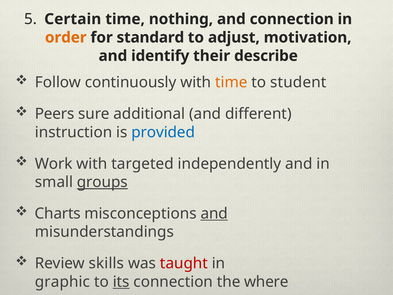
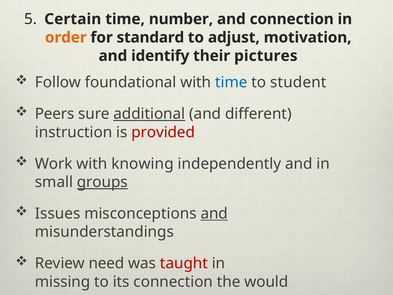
nothing: nothing -> number
describe: describe -> pictures
continuously: continuously -> foundational
time at (231, 82) colour: orange -> blue
additional underline: none -> present
provided colour: blue -> red
targeted: targeted -> knowing
Charts: Charts -> Issues
skills: skills -> need
graphic: graphic -> missing
its underline: present -> none
where: where -> would
